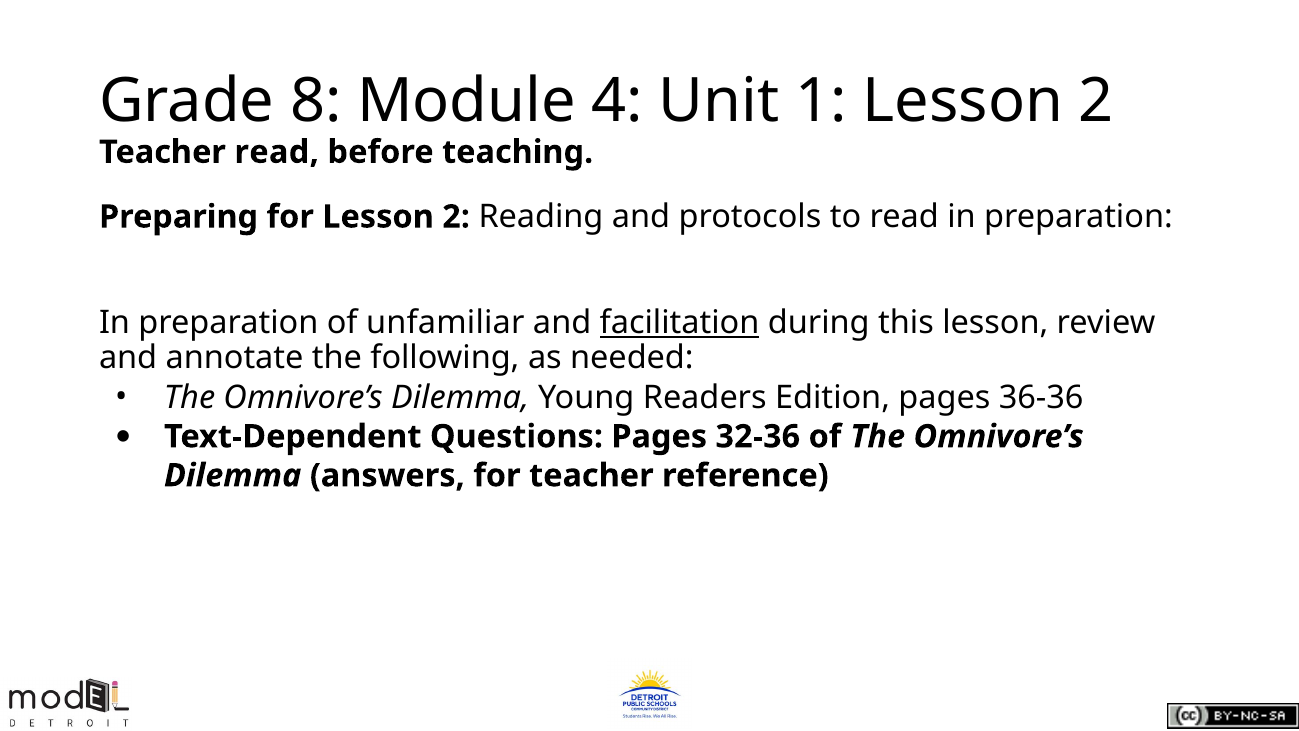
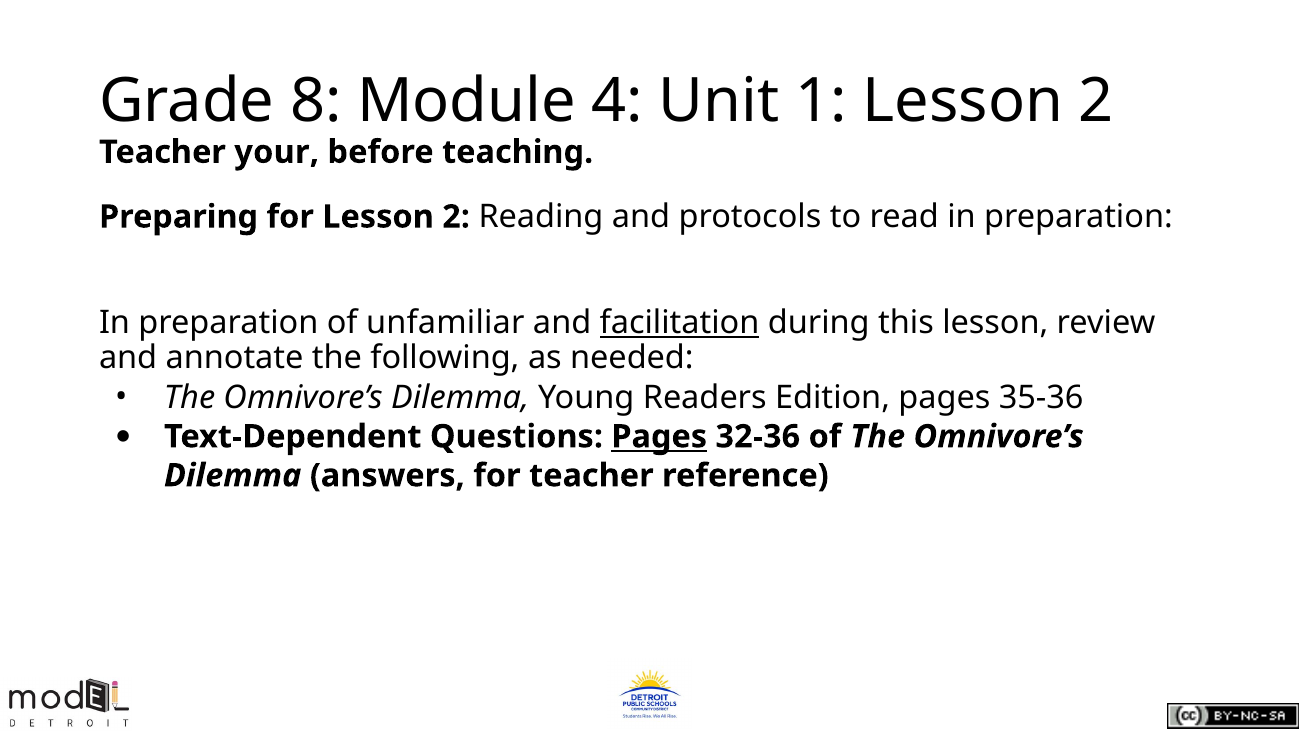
Teacher read: read -> your
36-36: 36-36 -> 35-36
Pages at (659, 436) underline: none -> present
